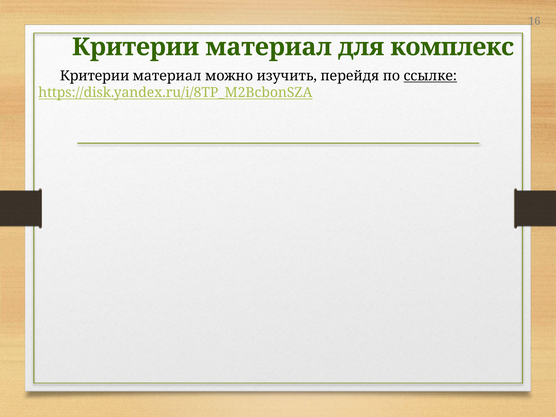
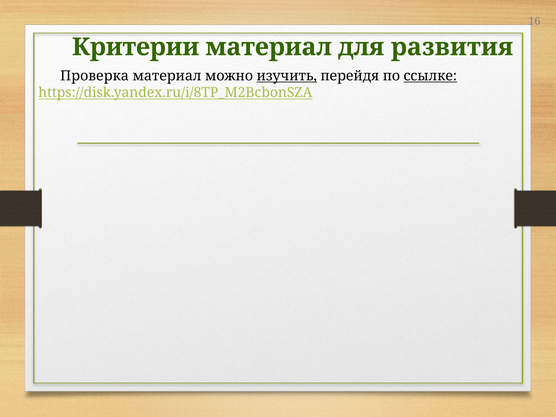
комплекс: комплекс -> развития
Критерии at (95, 76): Критерии -> Проверка
изучить underline: none -> present
